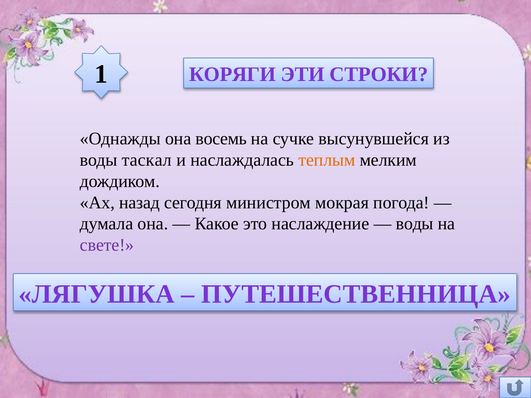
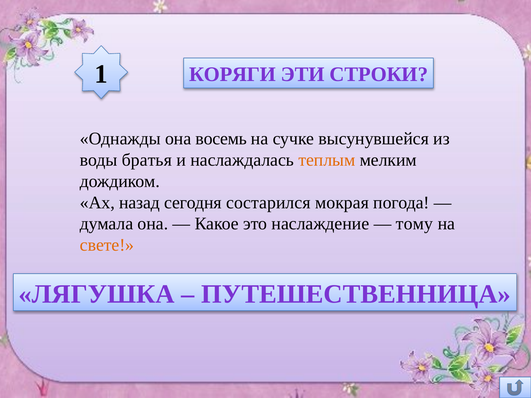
таскал: таскал -> братья
министром: министром -> состарился
воды at (415, 224): воды -> тому
свете colour: purple -> orange
